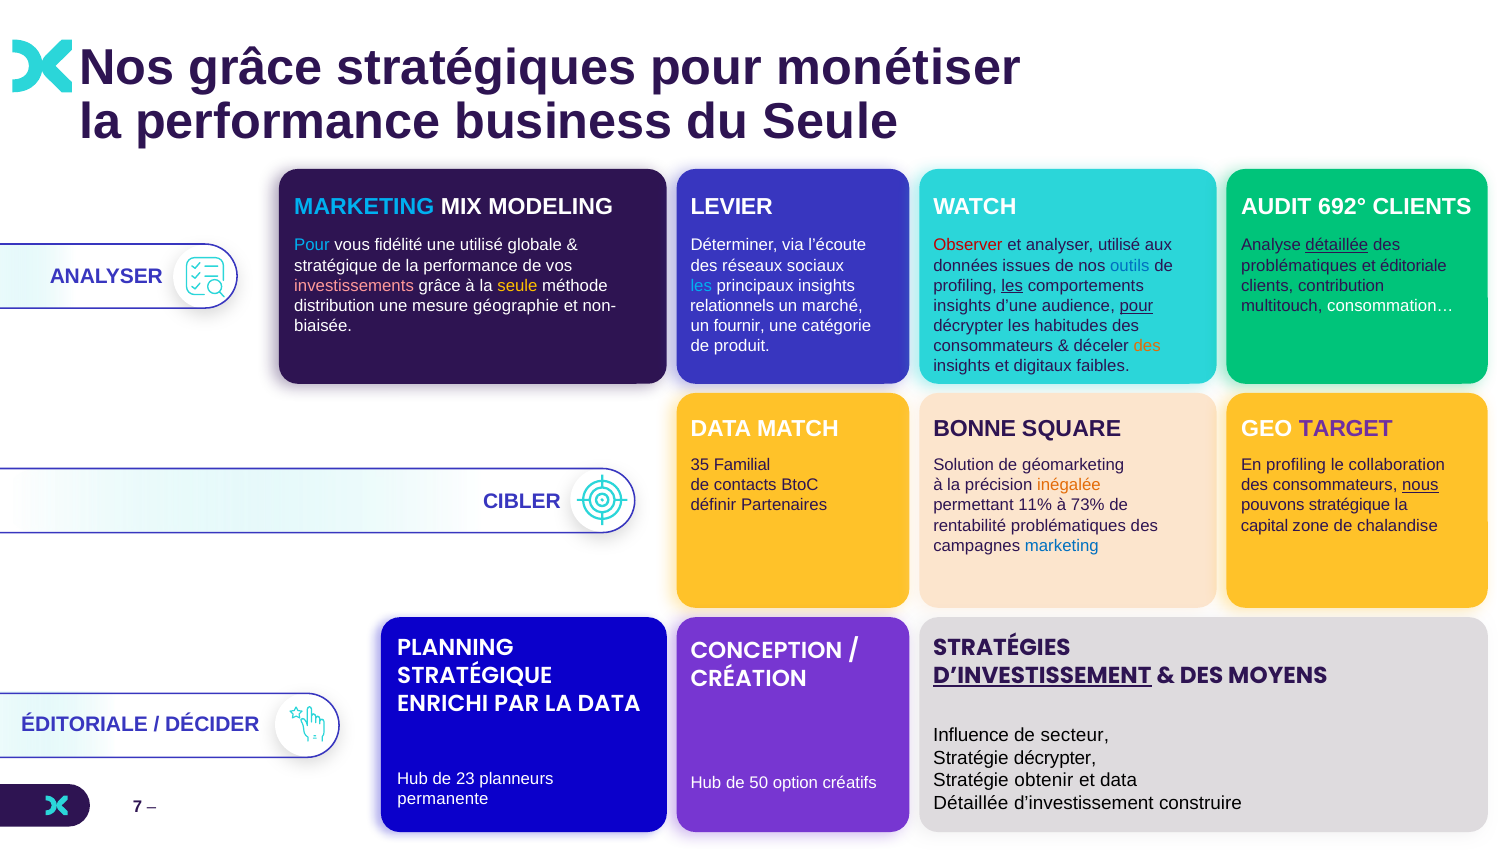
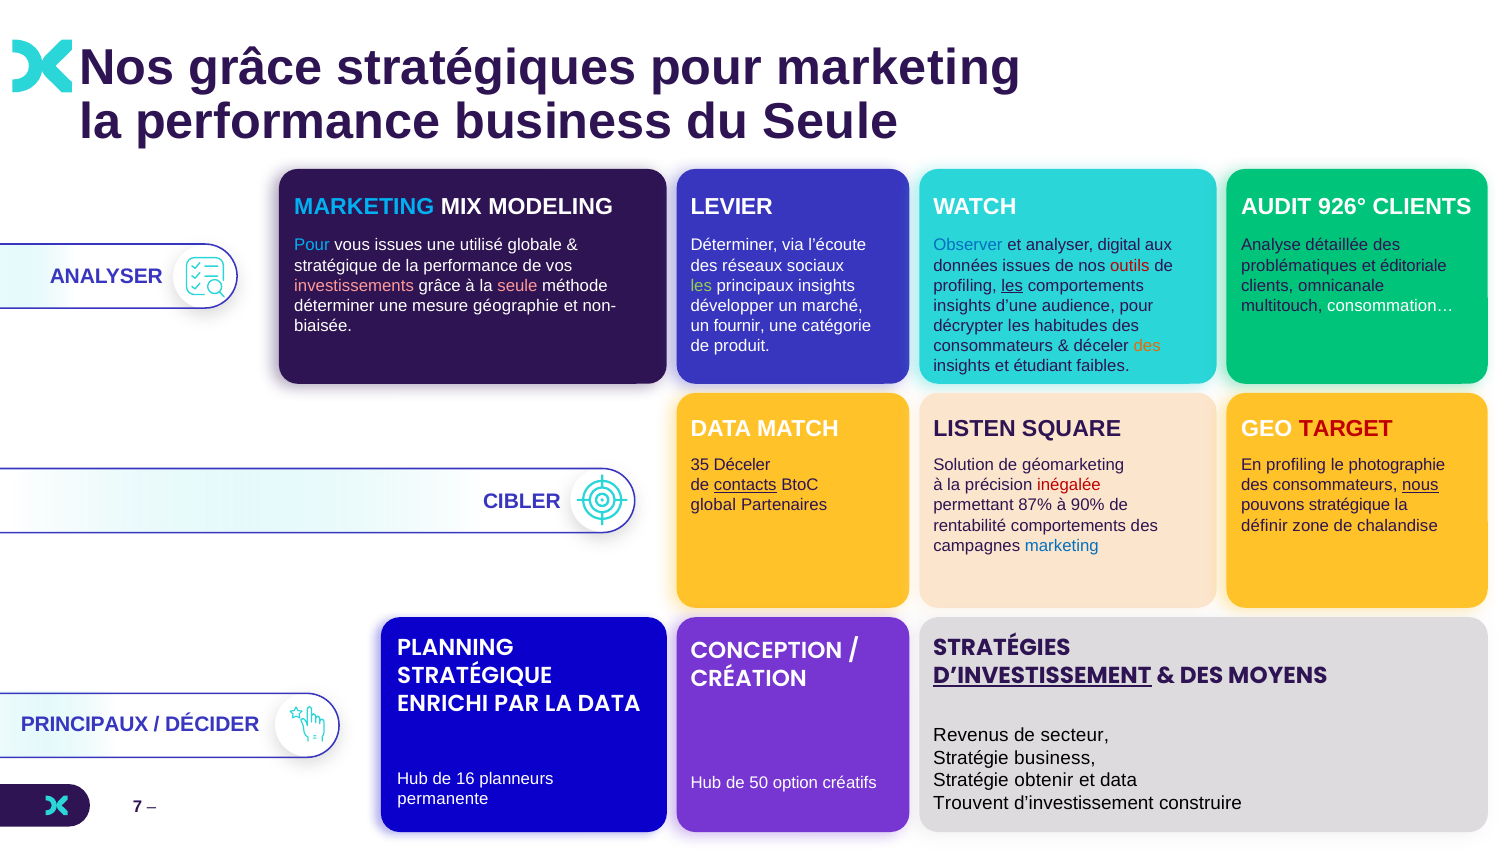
pour monétiser: monétiser -> marketing
692°: 692° -> 926°
vous fidélité: fidélité -> issues
Observer colour: red -> blue
analyser utilisé: utilisé -> digital
détaillée at (1337, 245) underline: present -> none
outils colour: blue -> red
seule at (517, 286) colour: yellow -> pink
les at (701, 286) colour: light blue -> light green
contribution: contribution -> omnicanale
distribution at (334, 306): distribution -> déterminer
relationnels: relationnels -> développer
pour at (1136, 306) underline: present -> none
digitaux: digitaux -> étudiant
BONNE: BONNE -> LISTEN
TARGET colour: purple -> red
35 Familial: Familial -> Déceler
collaboration: collaboration -> photographie
contacts underline: none -> present
inégalée colour: orange -> red
définir: définir -> global
11%: 11% -> 87%
73%: 73% -> 90%
rentabilité problématiques: problématiques -> comportements
capital: capital -> définir
ÉDITORIALE at (85, 724): ÉDITORIALE -> PRINCIPAUX
Influence: Influence -> Revenus
Stratégie décrypter: décrypter -> business
23: 23 -> 16
Détaillée at (971, 803): Détaillée -> Trouvent
